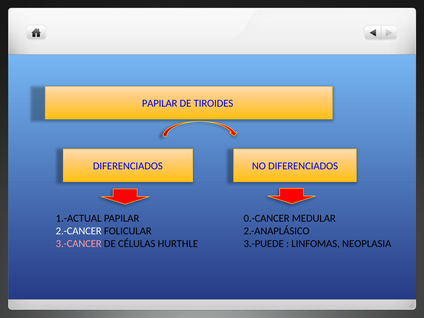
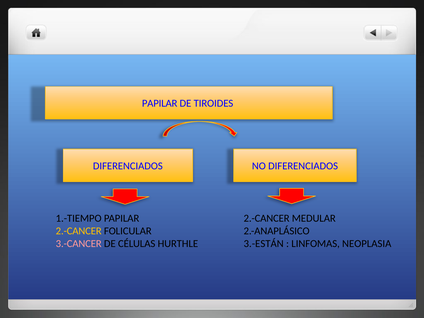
1.-ACTUAL: 1.-ACTUAL -> 1.-TIEMPO
0.-CANCER at (267, 218): 0.-CANCER -> 2.-CANCER
2.-CANCER at (79, 231) colour: white -> yellow
3.-PUEDE: 3.-PUEDE -> 3.-ESTÁN
